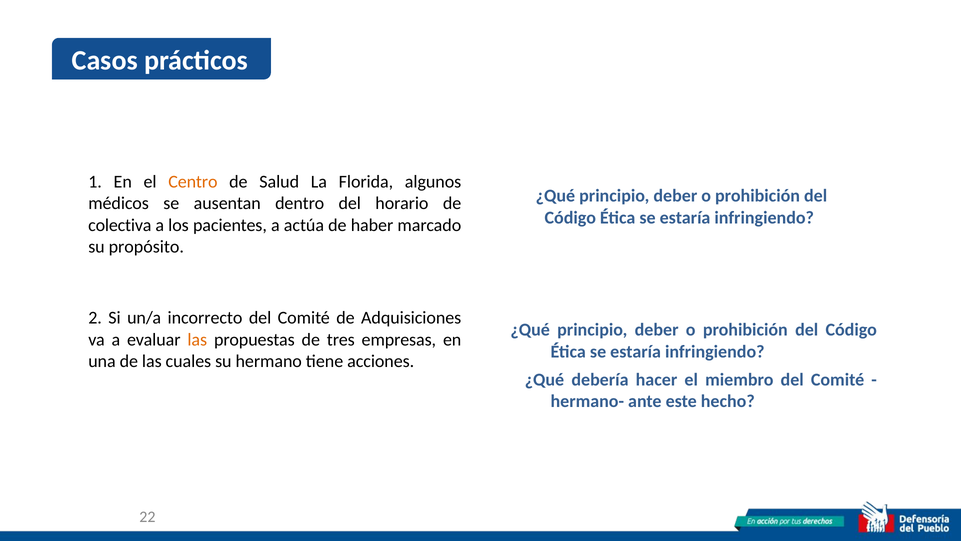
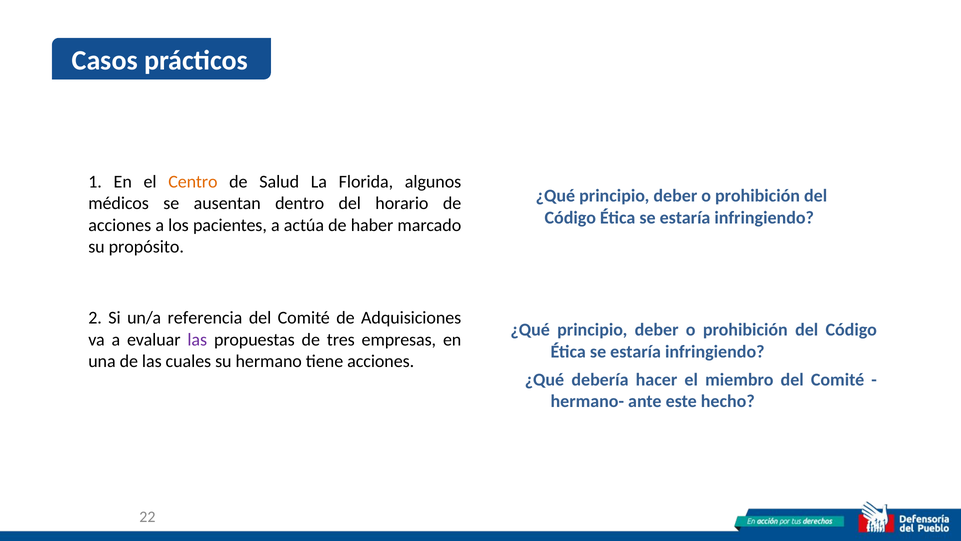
colectiva at (120, 225): colectiva -> acciones
incorrecto: incorrecto -> referencia
las at (197, 339) colour: orange -> purple
